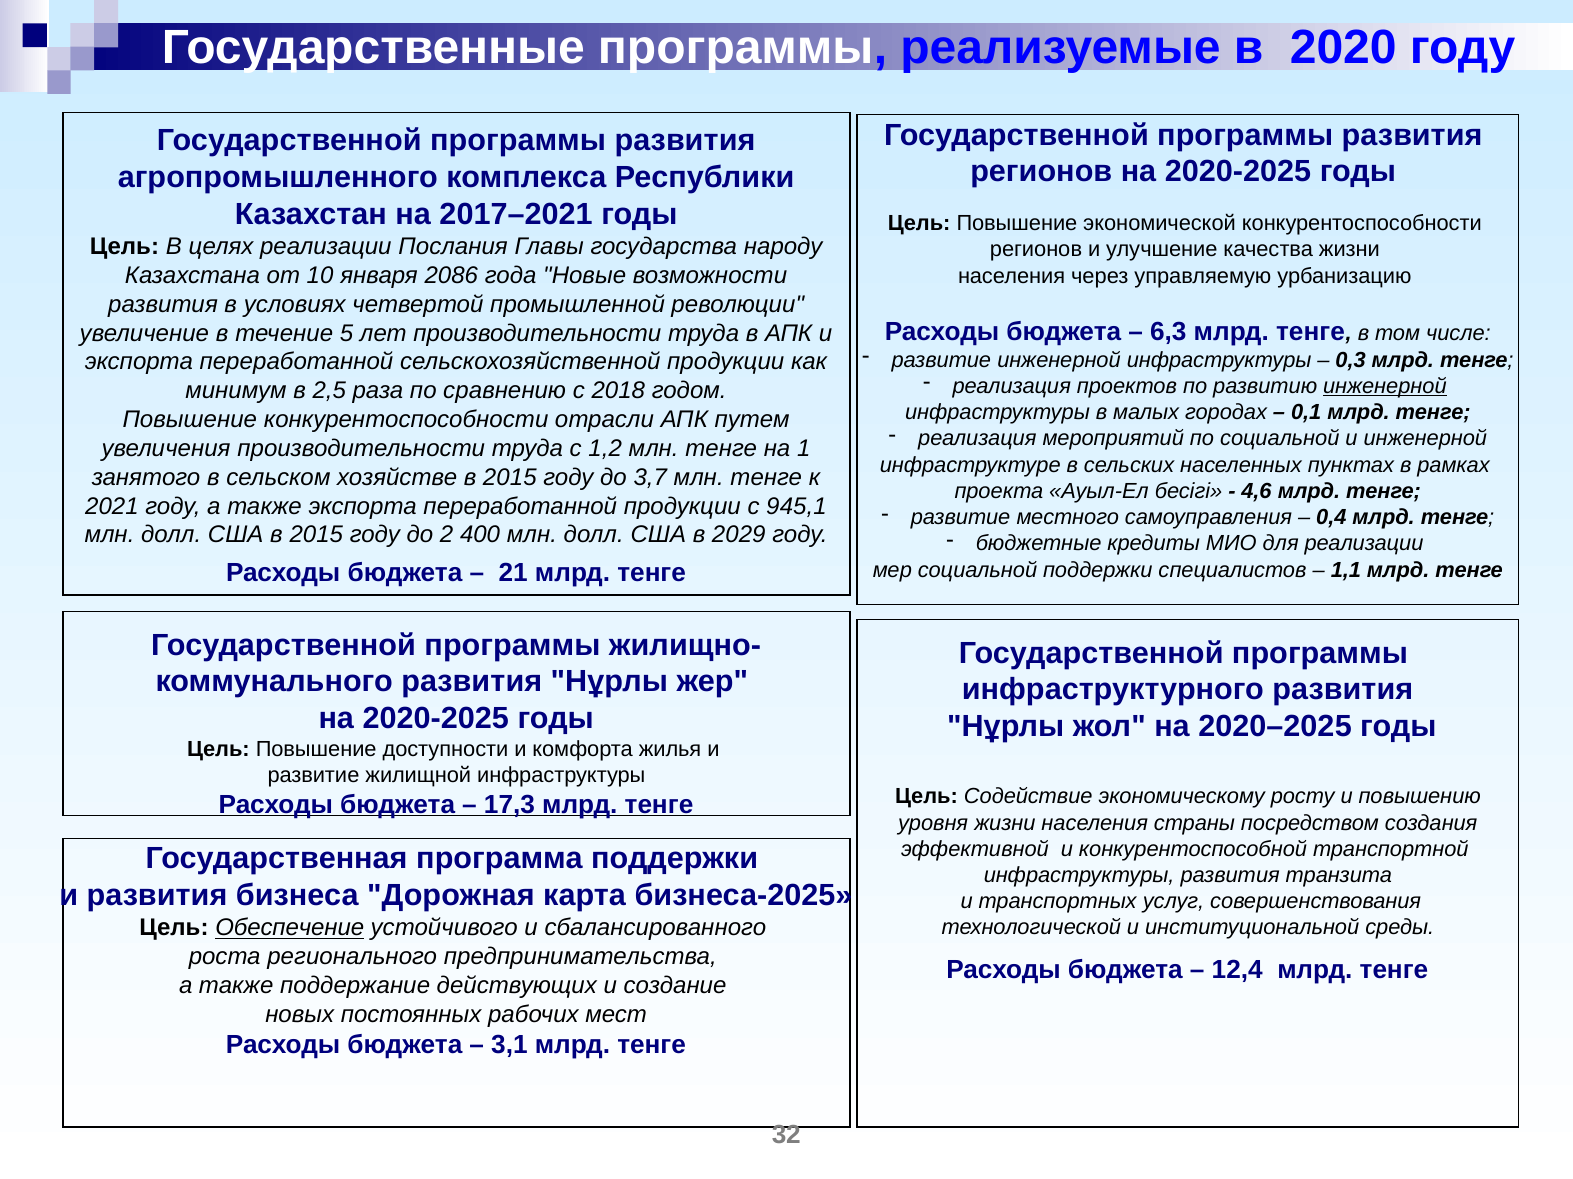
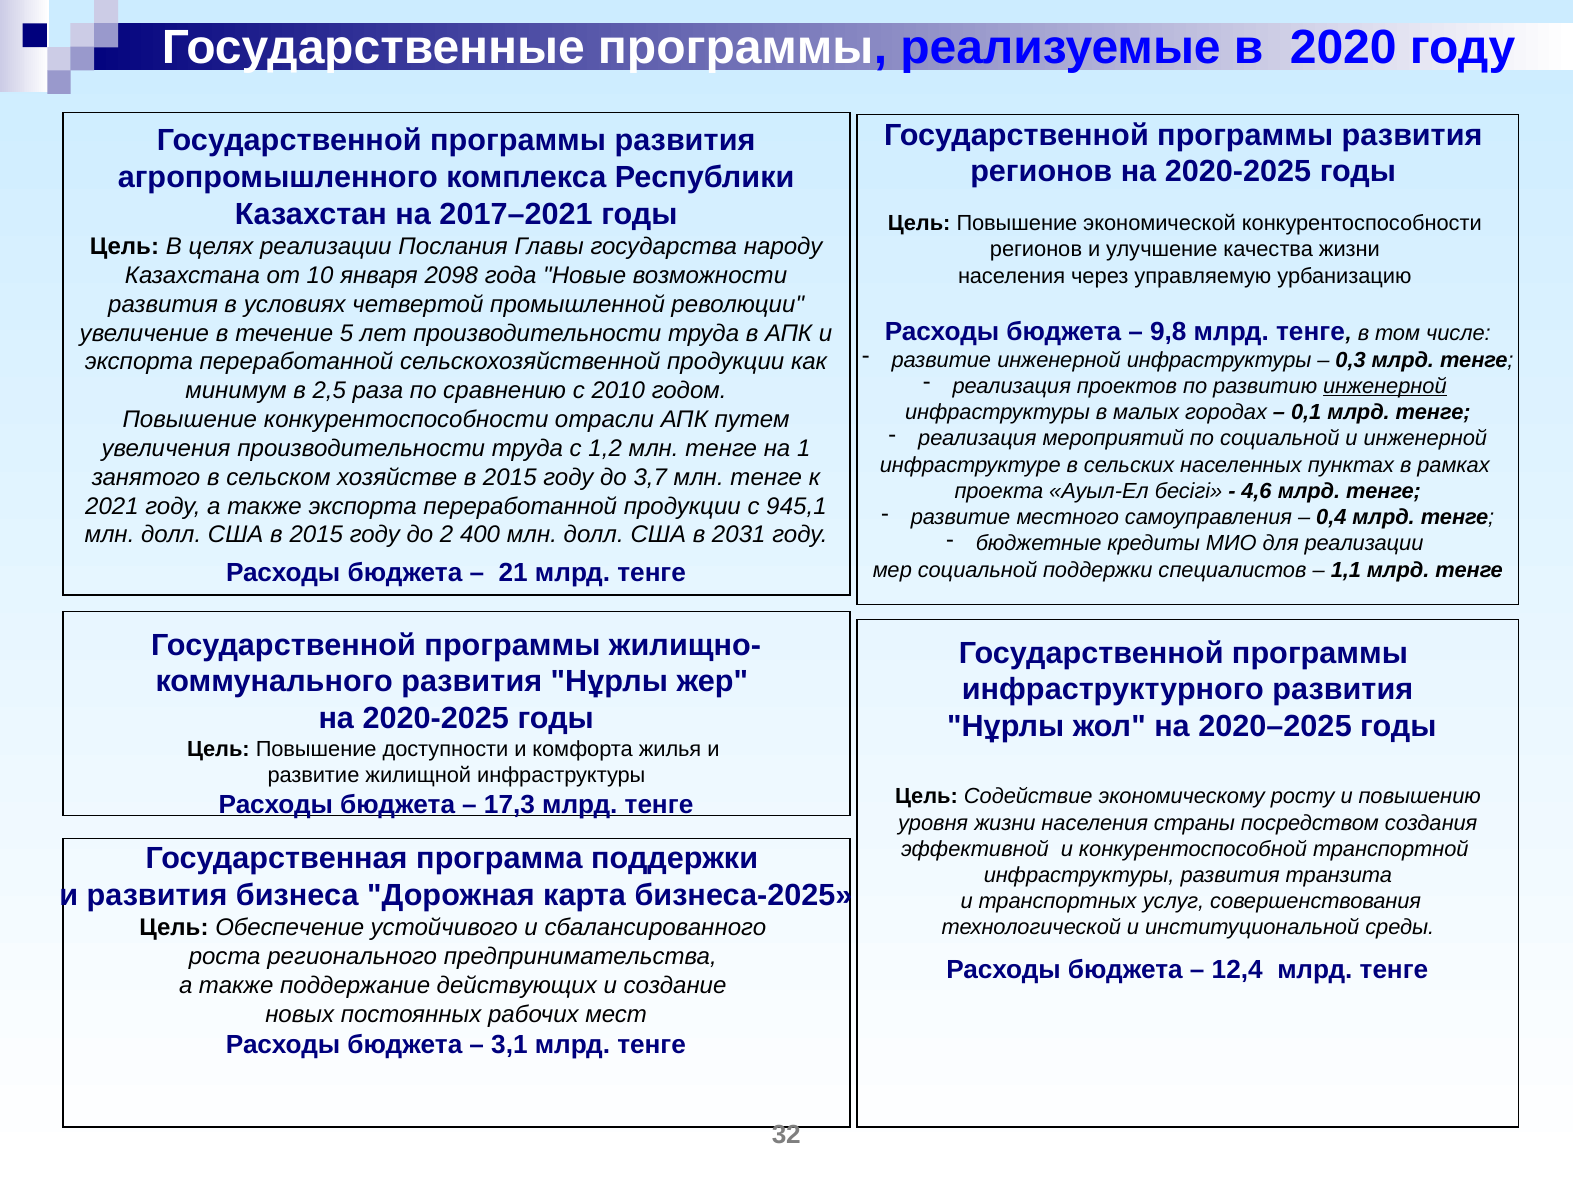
2086: 2086 -> 2098
6,3: 6,3 -> 9,8
2018: 2018 -> 2010
2029: 2029 -> 2031
Обеспечение underline: present -> none
